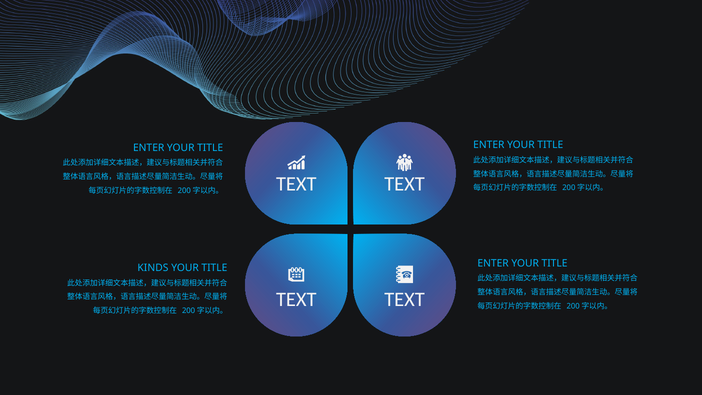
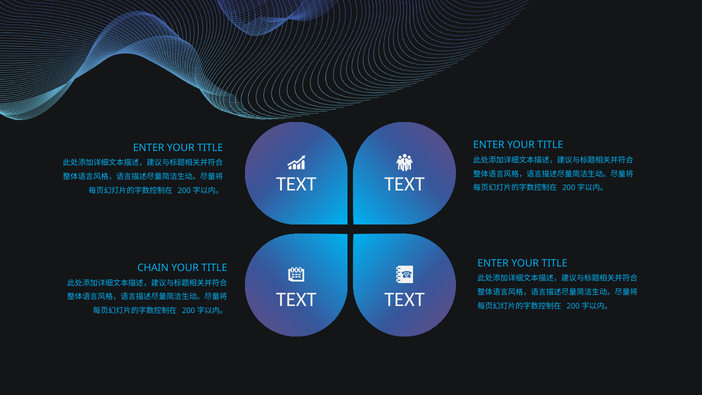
KINDS: KINDS -> CHAIN
